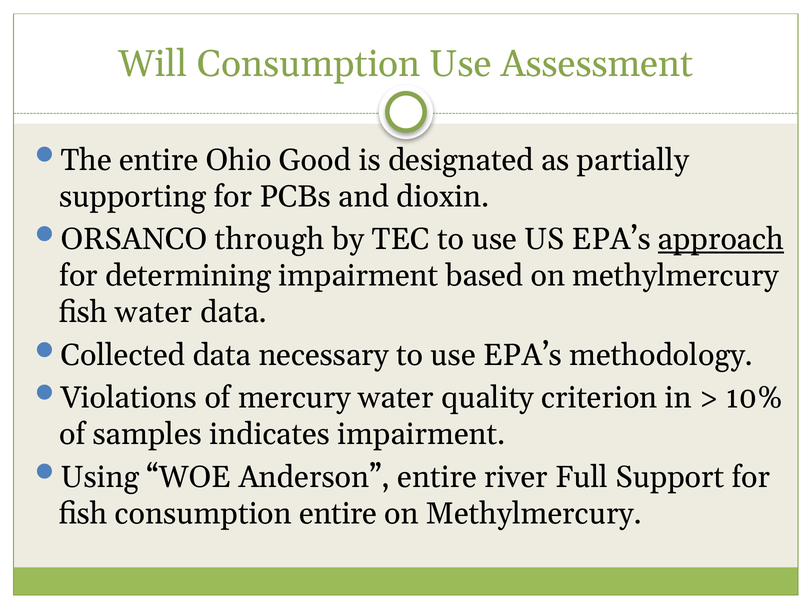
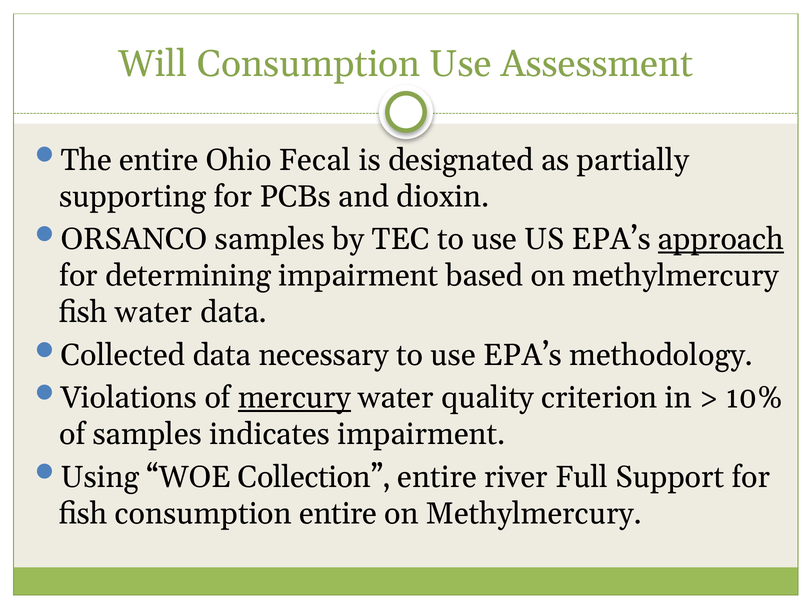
Good: Good -> Fecal
ORSANCO through: through -> samples
mercury underline: none -> present
Anderson: Anderson -> Collection
